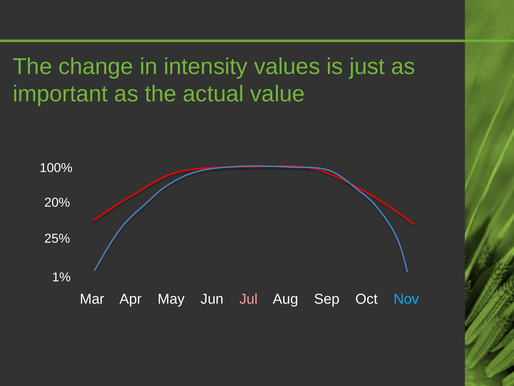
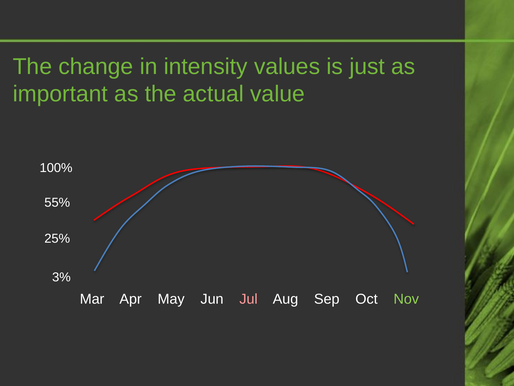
20%: 20% -> 55%
1%: 1% -> 3%
Nov colour: light blue -> light green
